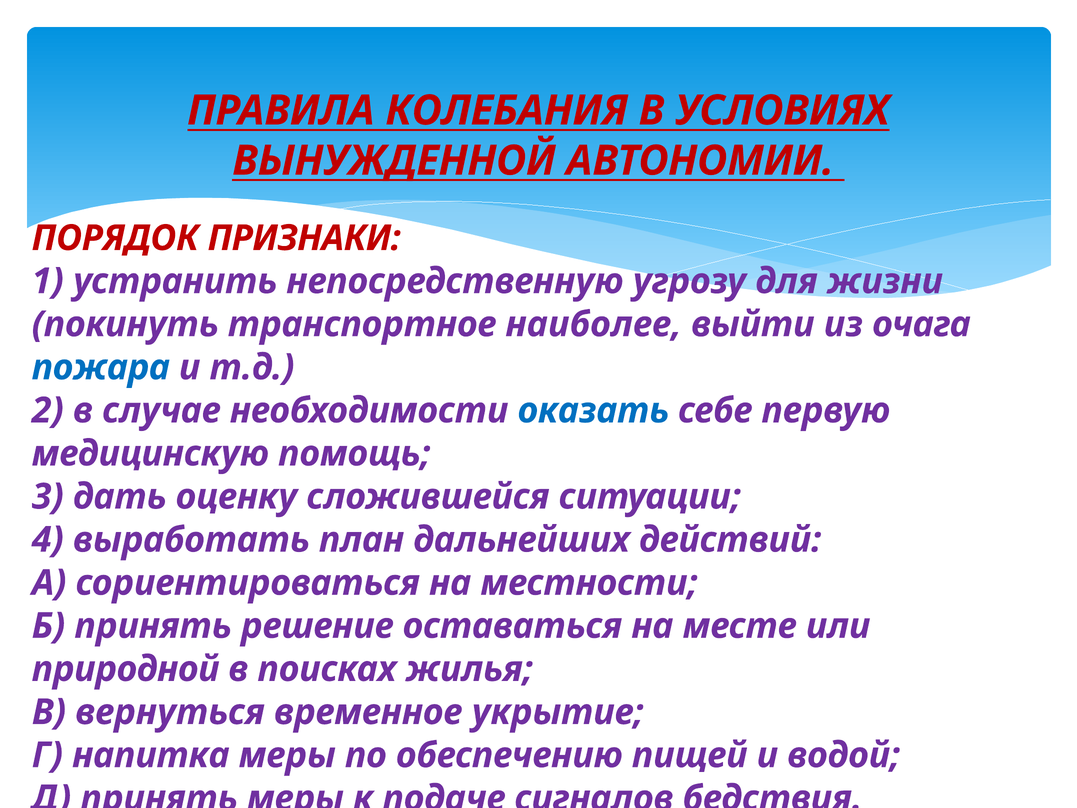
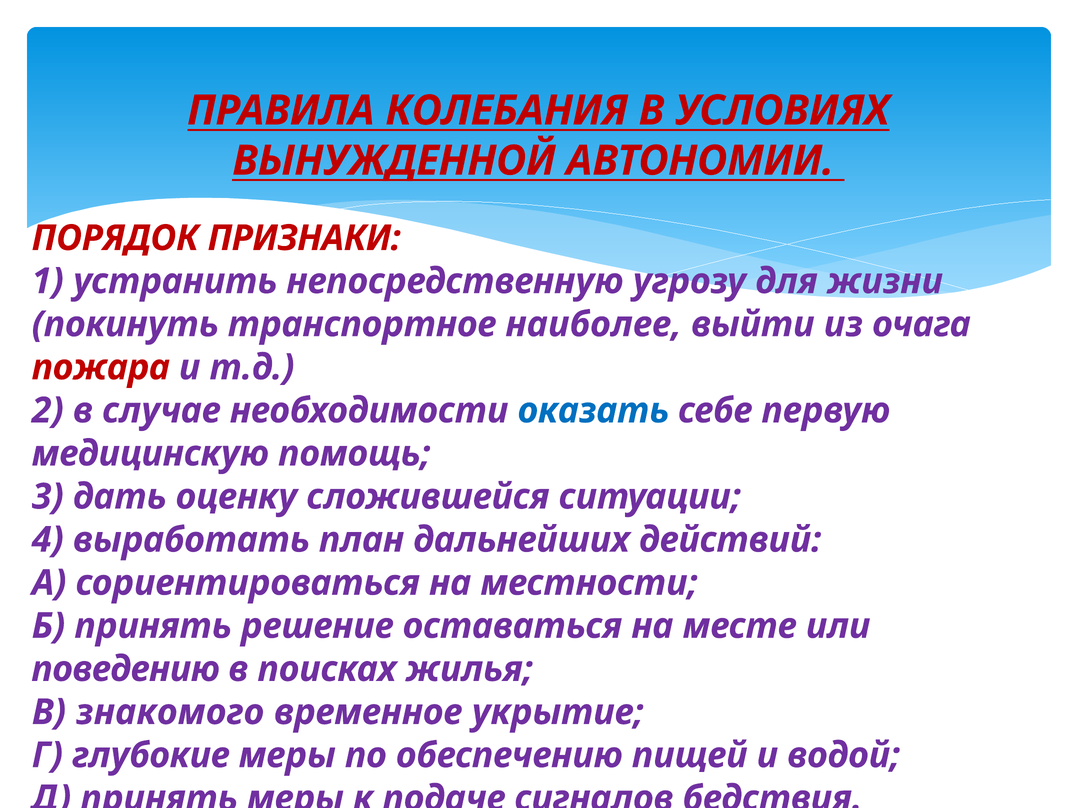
пожара colour: blue -> red
природной: природной -> поведению
вернуться: вернуться -> знакомого
напитка: напитка -> глубокие
